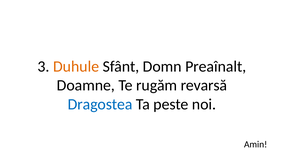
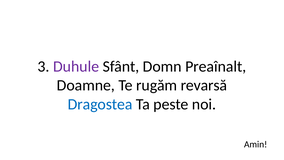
Duhule colour: orange -> purple
